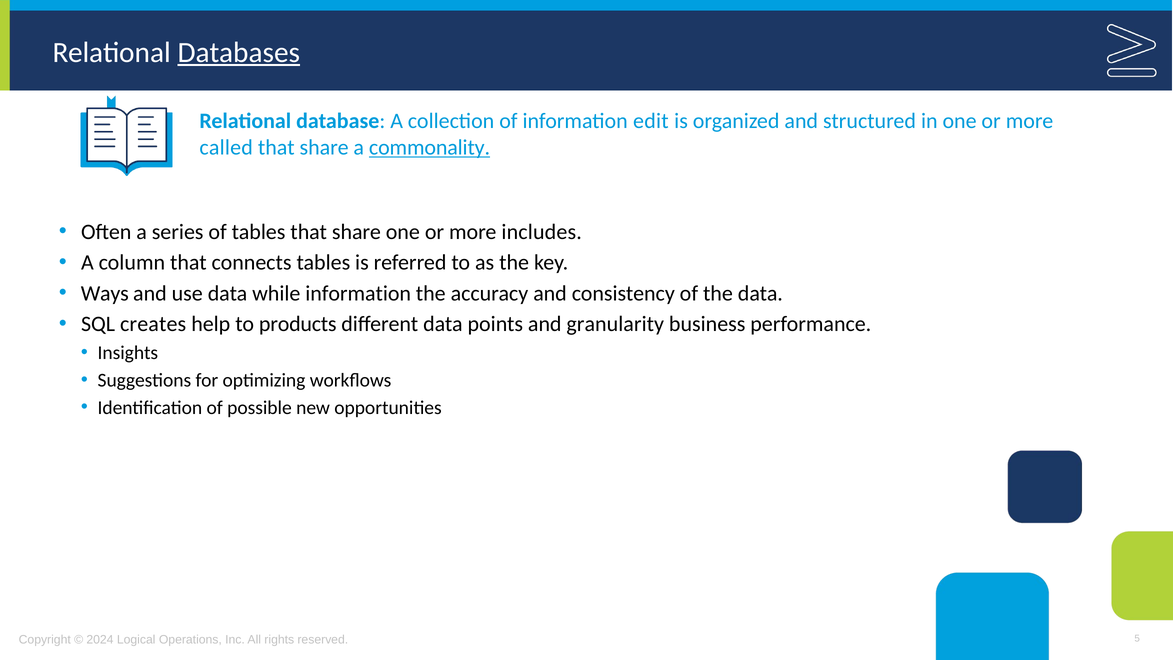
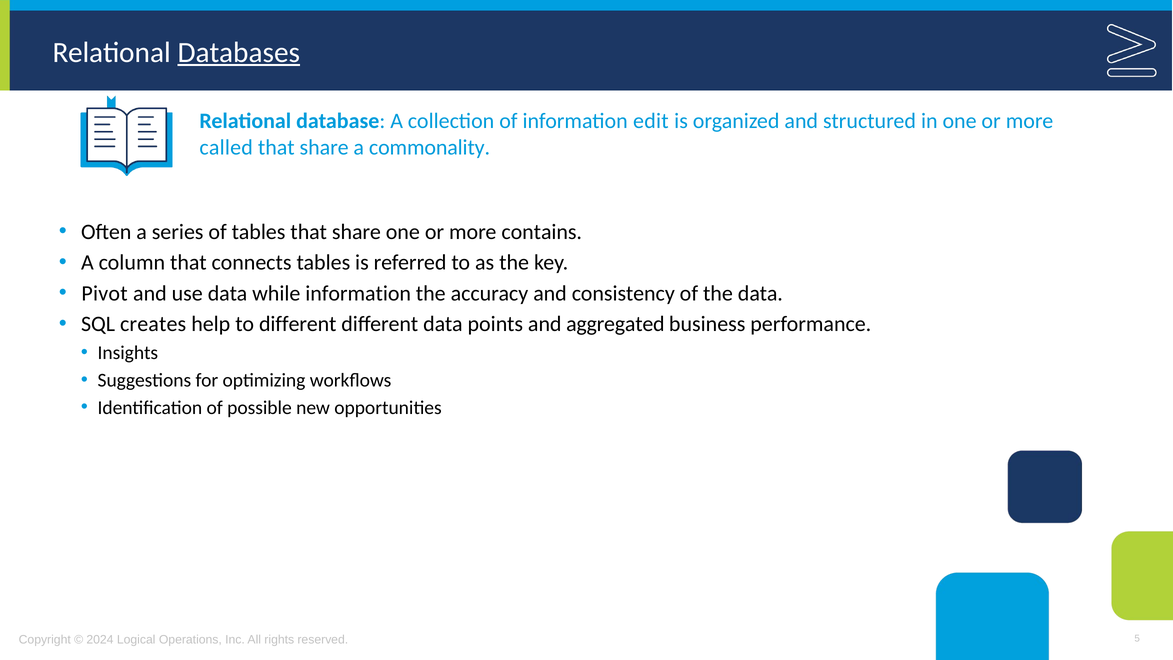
commonality underline: present -> none
includes: includes -> contains
Ways: Ways -> Pivot
to products: products -> different
granularity: granularity -> aggregated
